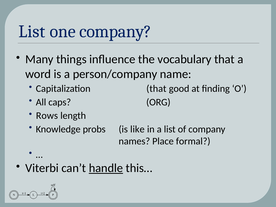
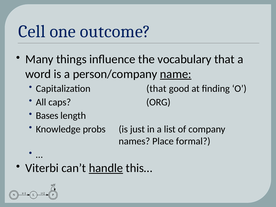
List at (32, 31): List -> Cell
one company: company -> outcome
name underline: none -> present
Rows: Rows -> Bases
like: like -> just
